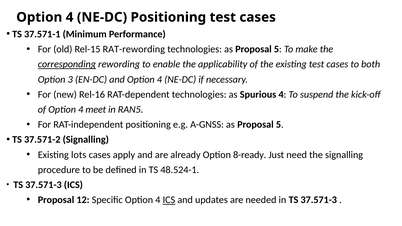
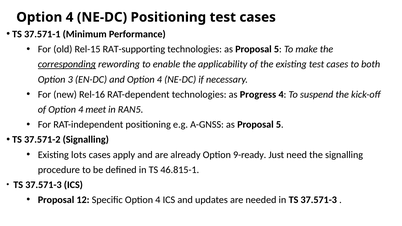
RAT-rewording: RAT-rewording -> RAT-supporting
Spurious: Spurious -> Progress
8-ready: 8-ready -> 9-ready
48.524-1: 48.524-1 -> 46.815-1
ICS at (169, 200) underline: present -> none
